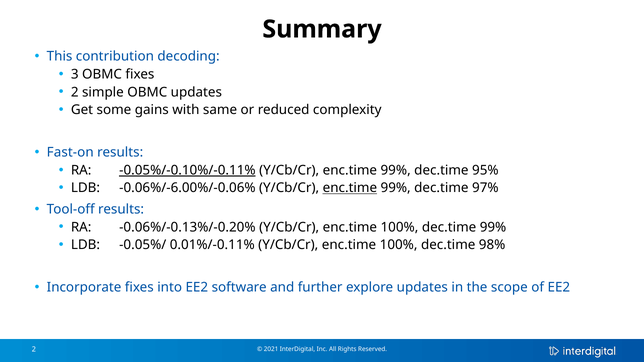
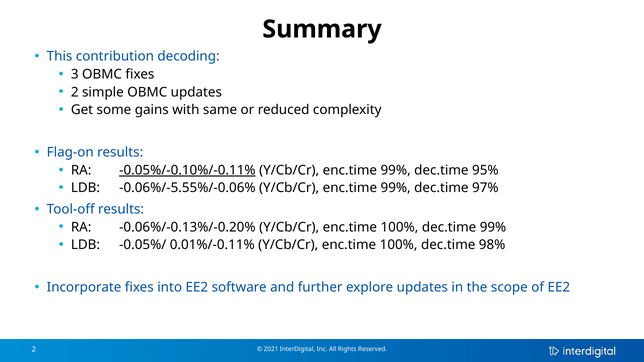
Fast-on: Fast-on -> Flag-on
-0.06%/-6.00%/-0.06%: -0.06%/-6.00%/-0.06% -> -0.06%/-5.55%/-0.06%
enc.time at (350, 188) underline: present -> none
